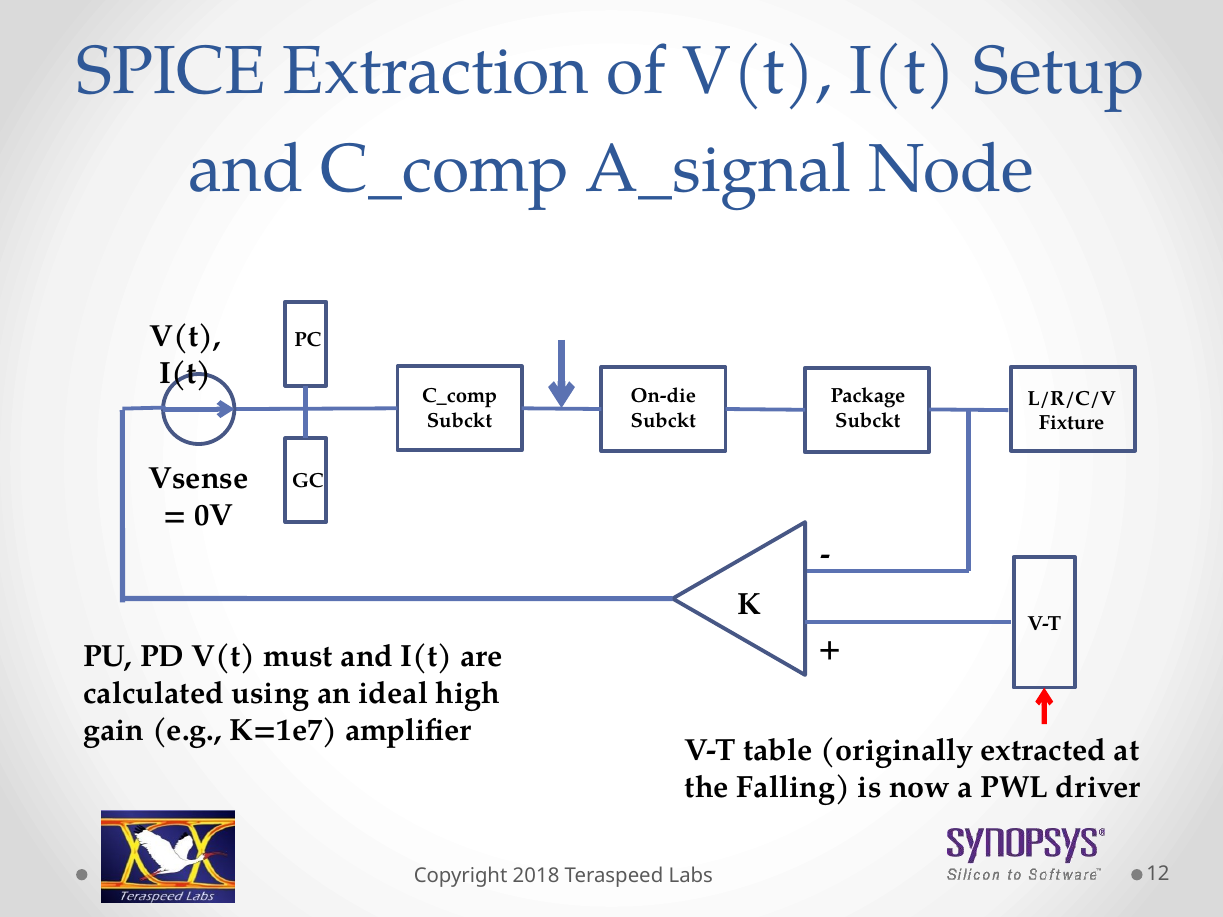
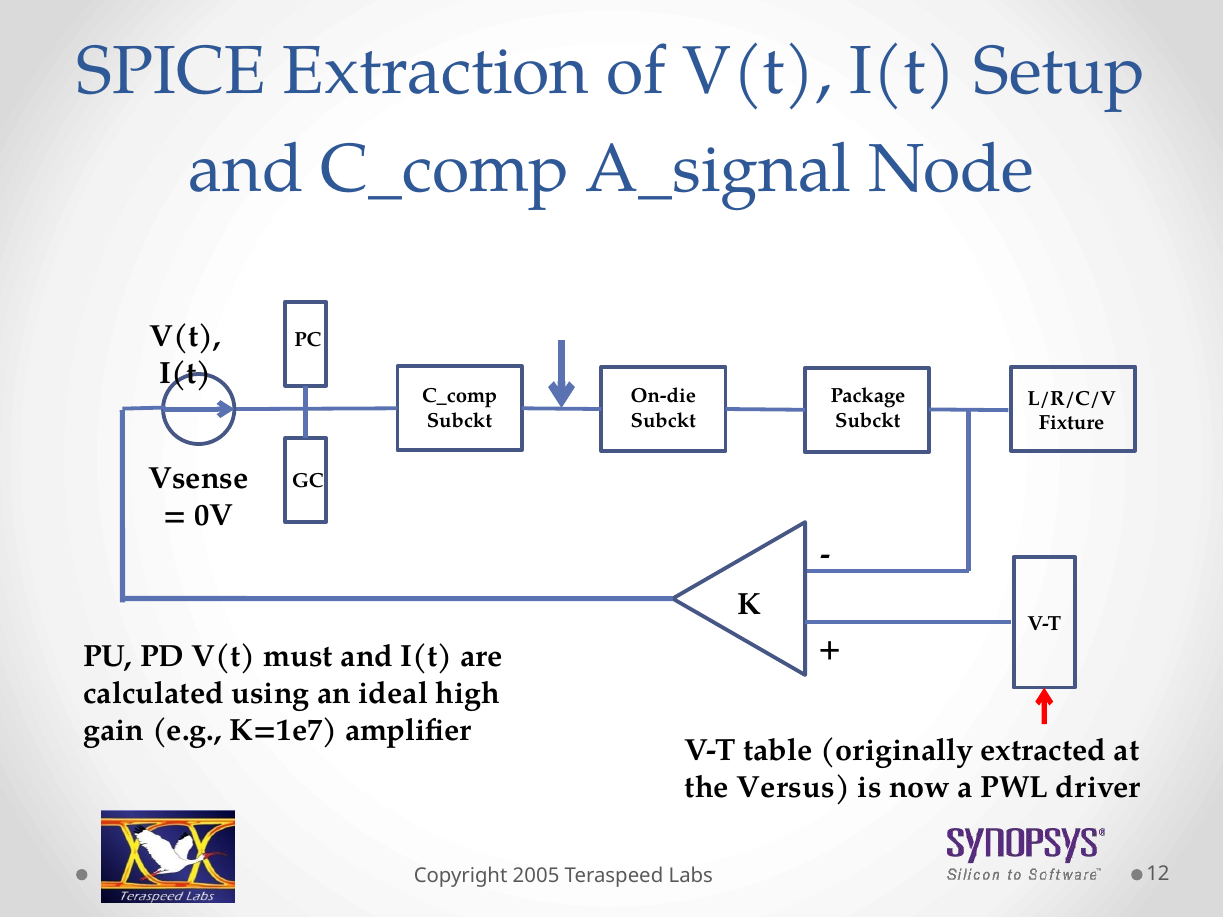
Falling: Falling -> Versus
2018: 2018 -> 2005
